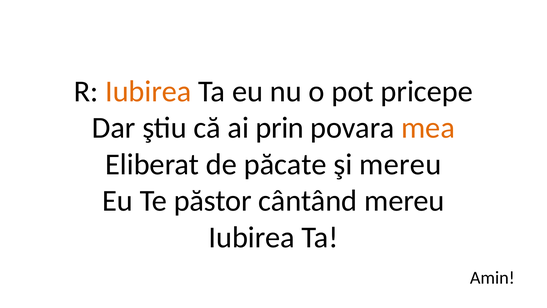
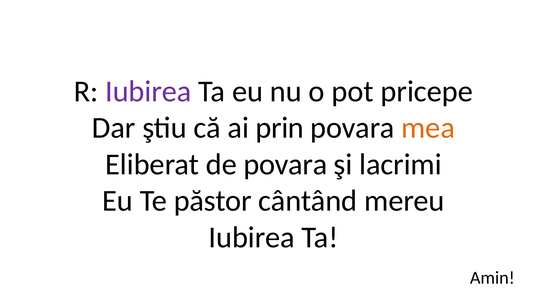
Iubirea at (148, 91) colour: orange -> purple
de păcate: păcate -> povara
şi mereu: mereu -> lacrimi
